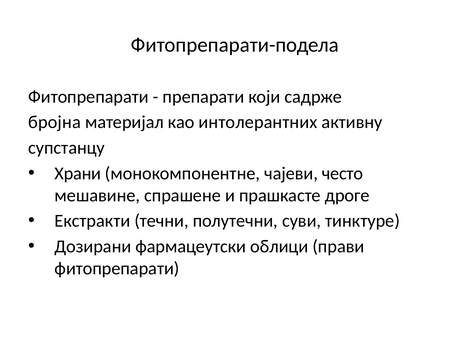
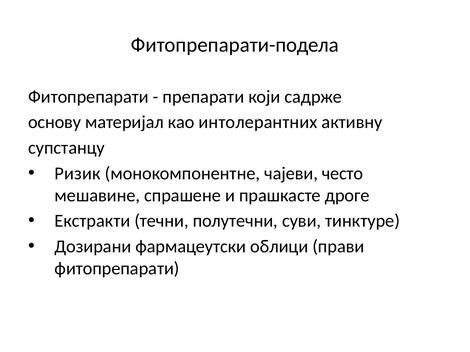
бројна: бројна -> основу
Храни: Храни -> Ризик
